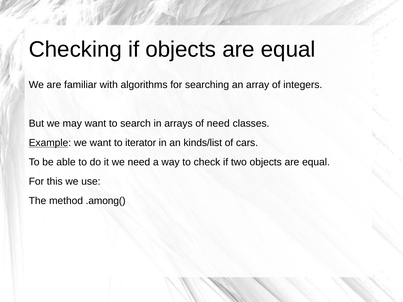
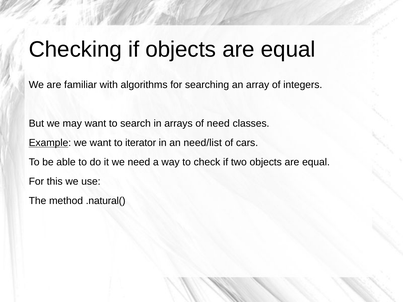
kinds/list: kinds/list -> need/list
.among(: .among( -> .natural(
